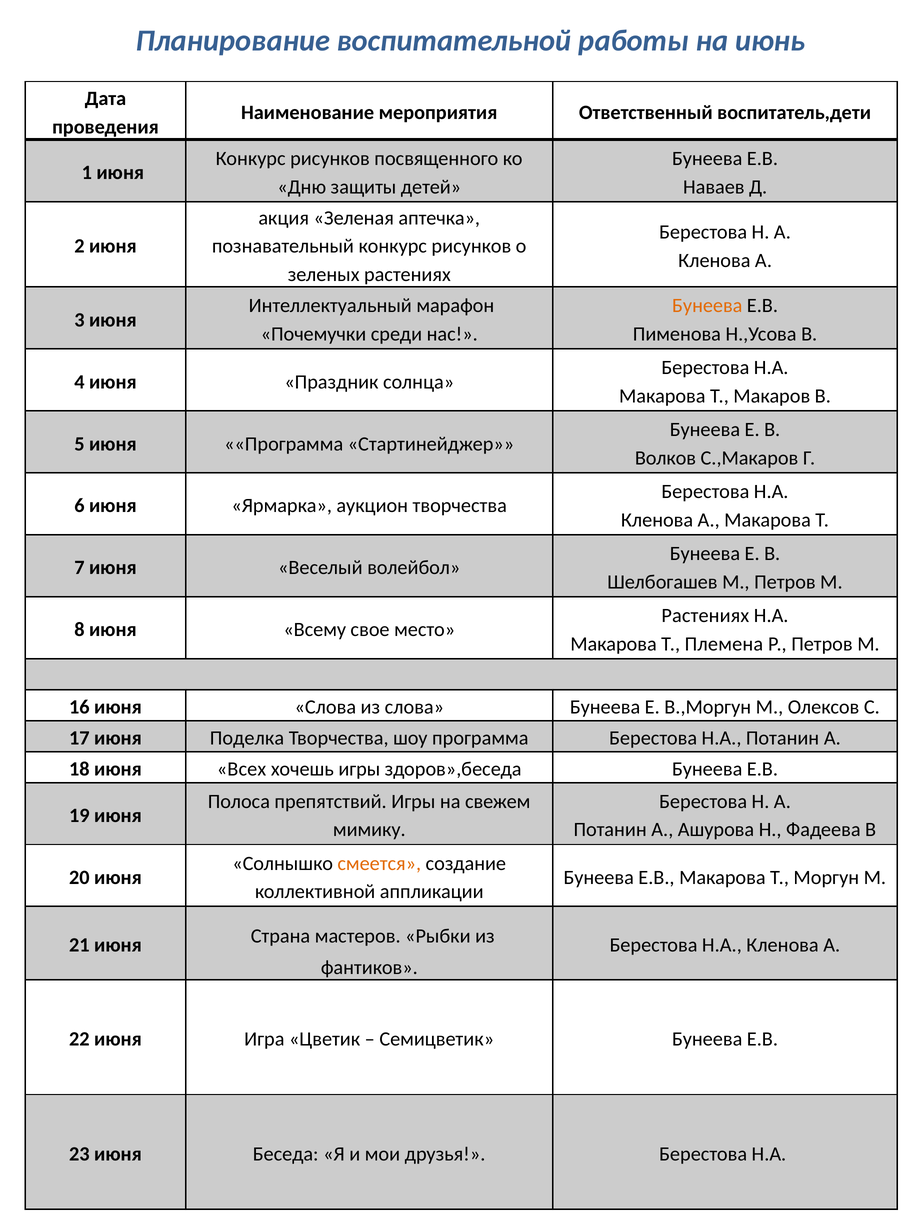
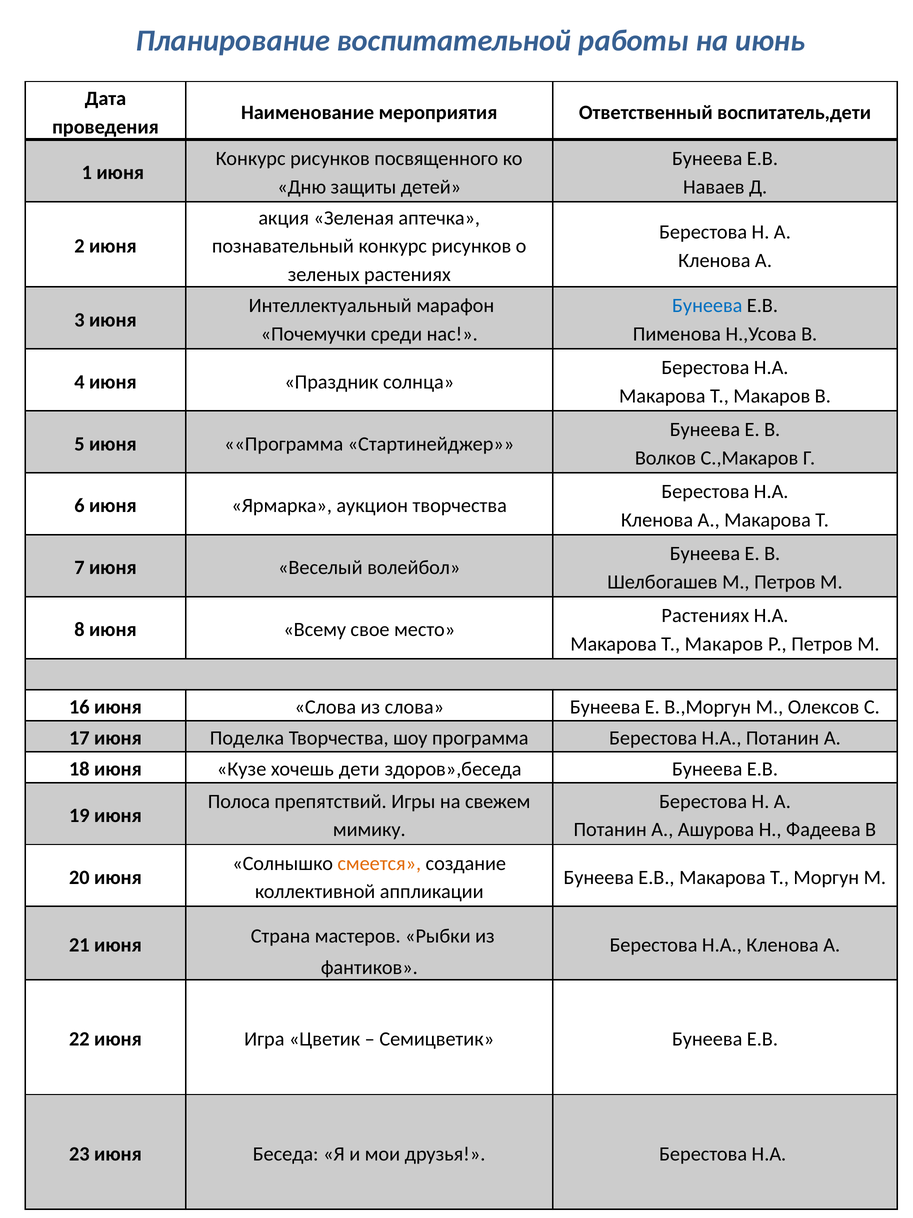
Бунеева at (707, 306) colour: orange -> blue
Племена at (724, 644): Племена -> Макаров
Всех: Всех -> Кузе
хочешь игры: игры -> дети
